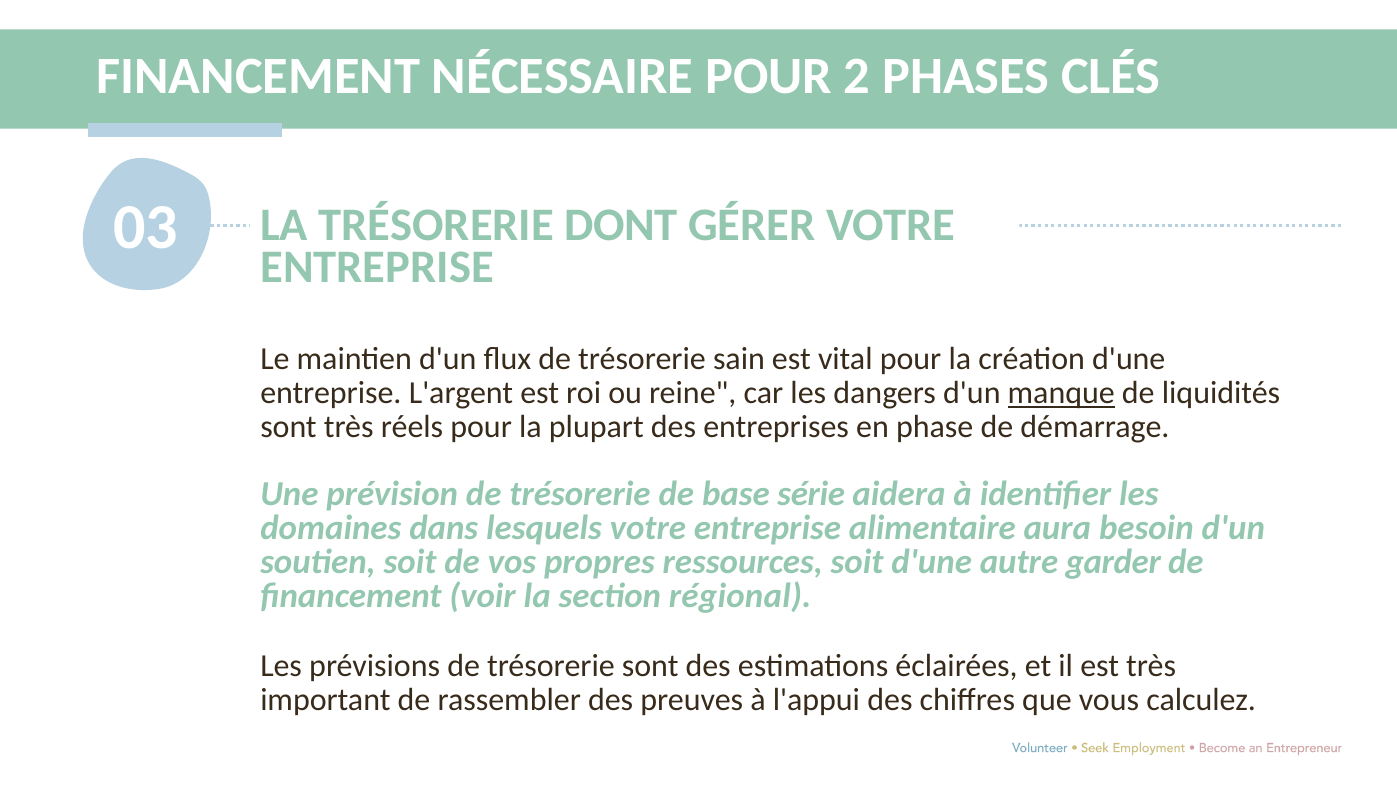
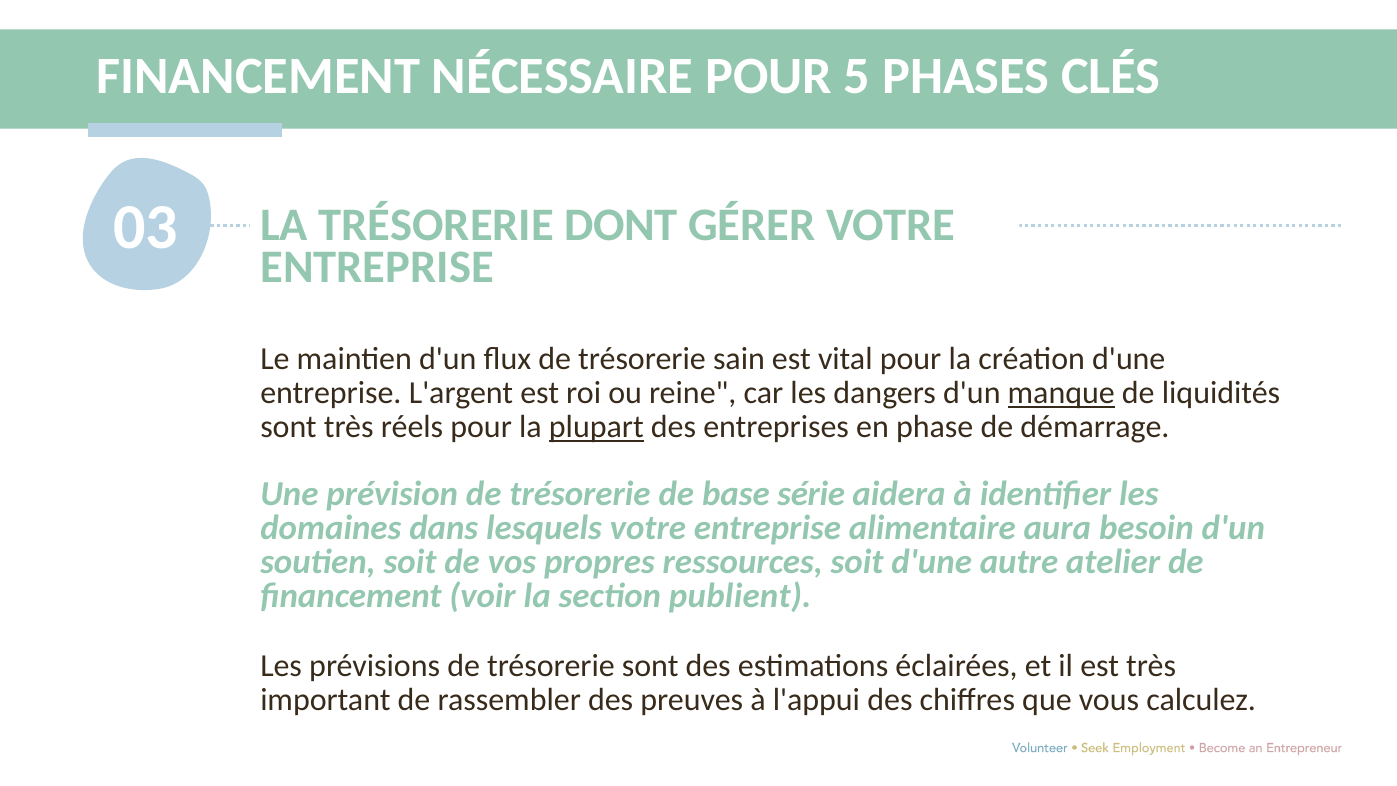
2: 2 -> 5
plupart underline: none -> present
garder: garder -> atelier
régional: régional -> publient
